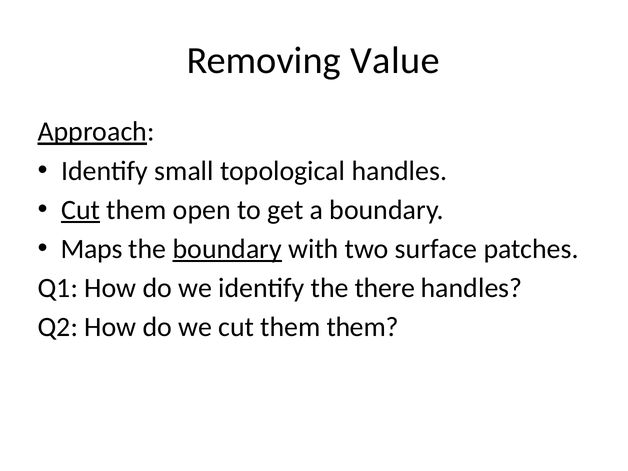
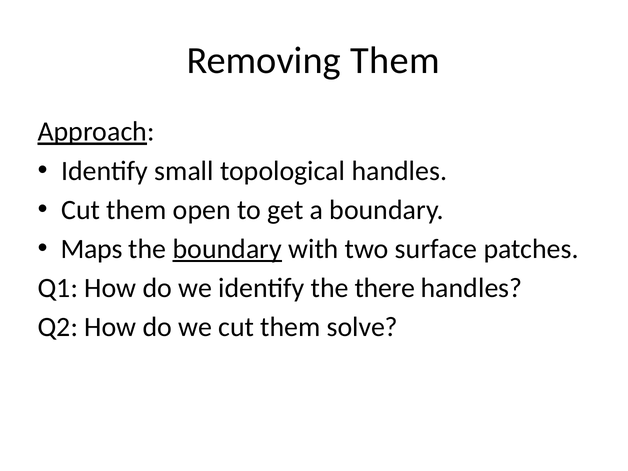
Removing Value: Value -> Them
Cut at (81, 210) underline: present -> none
them them: them -> solve
